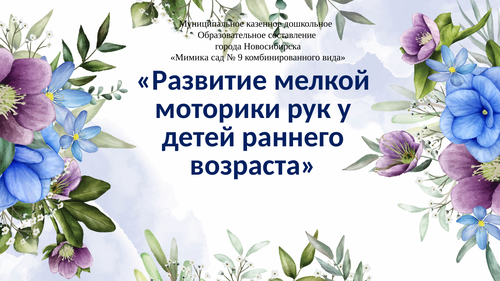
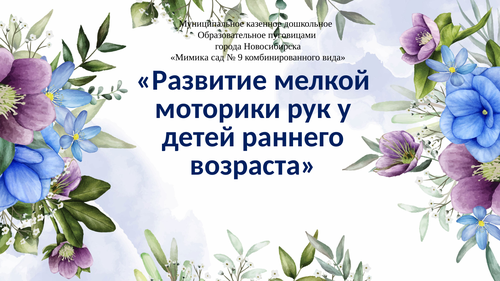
составление: составление -> пуговицами
